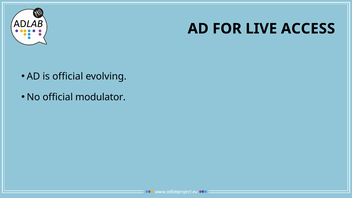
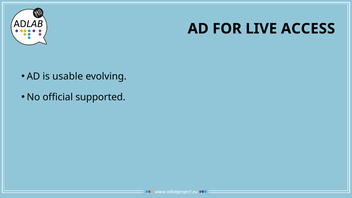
is official: official -> usable
modulator: modulator -> supported
